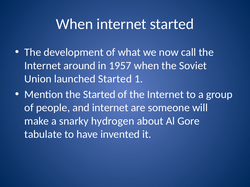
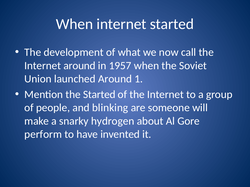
launched Started: Started -> Around
and internet: internet -> blinking
tabulate: tabulate -> perform
